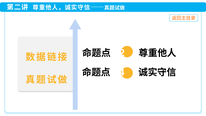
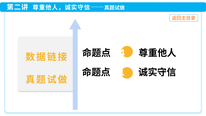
2: 2 -> 4
4: 4 -> 1
